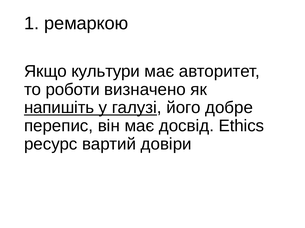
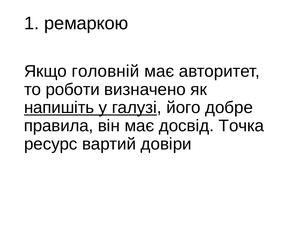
культури: культури -> головній
перепис: перепис -> правила
Ethics: Ethics -> Точка
